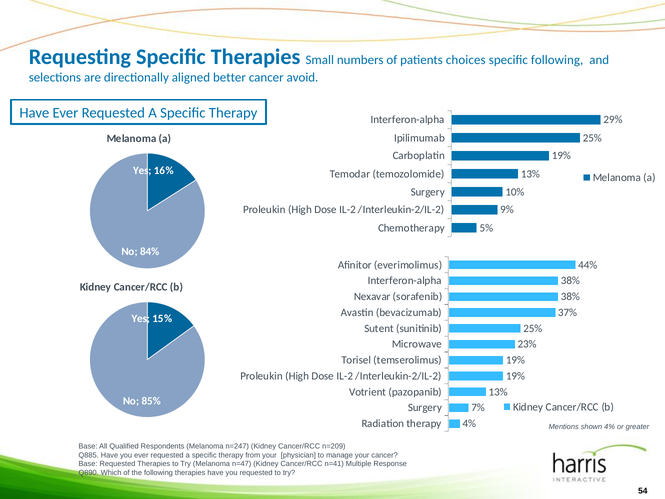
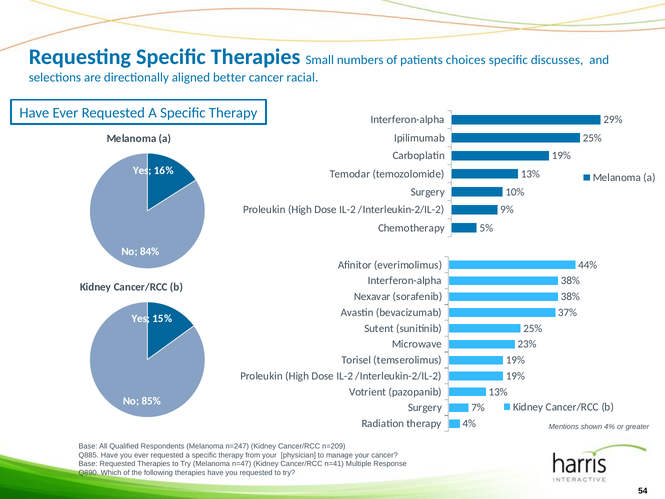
specific following: following -> discusses
avoid: avoid -> racial
